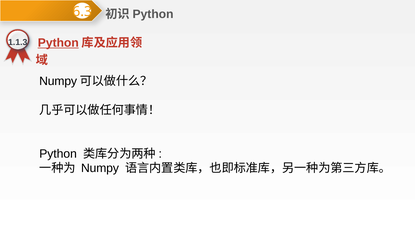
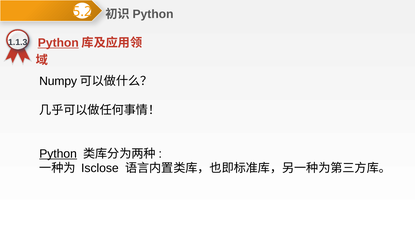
6.3: 6.3 -> 5.2
Python at (58, 154) underline: none -> present
Numpy at (100, 169): Numpy -> Isclose
